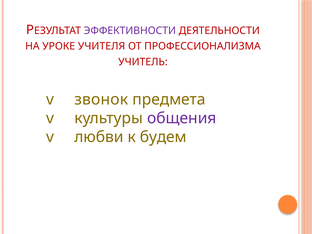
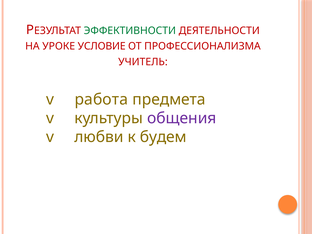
ЭФФЕКТИВНОСТИ colour: purple -> green
УЧИТЕЛЯ: УЧИТЕЛЯ -> УСЛОВИЕ
звонок: звонок -> работа
